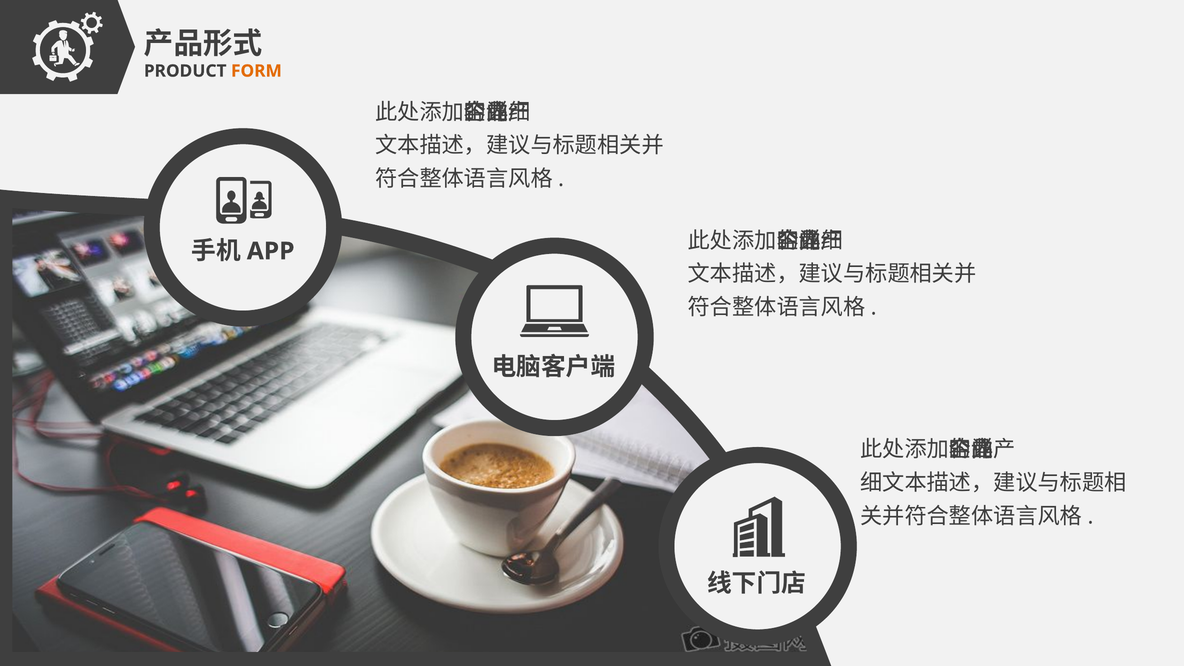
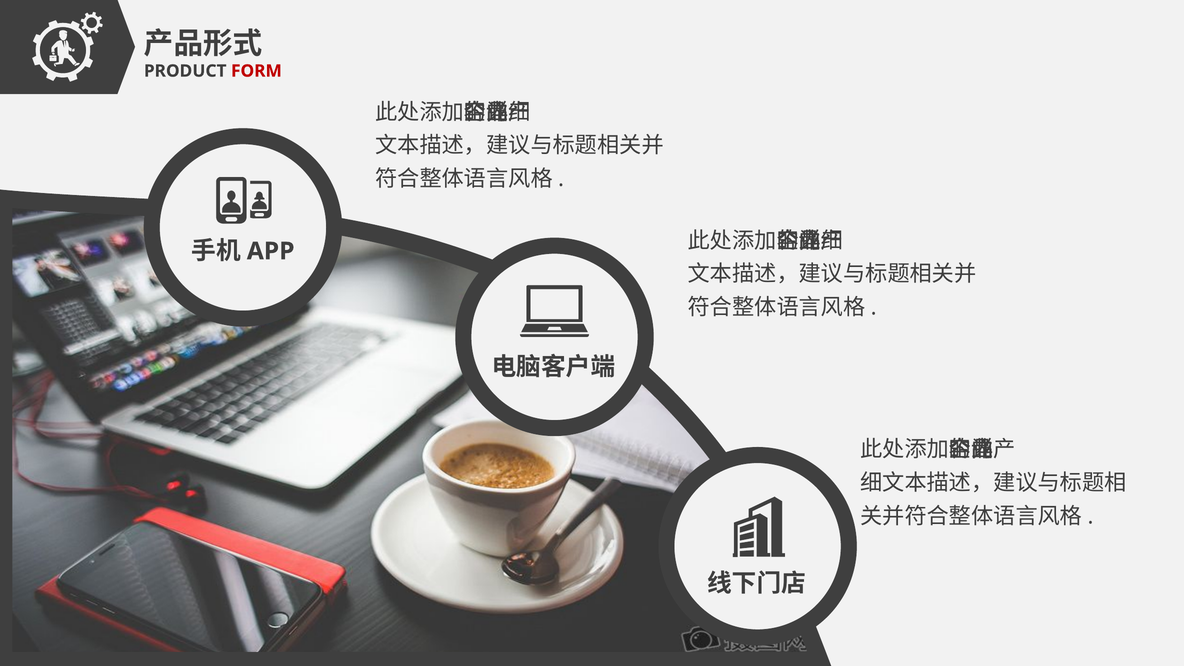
FORM colour: orange -> red
